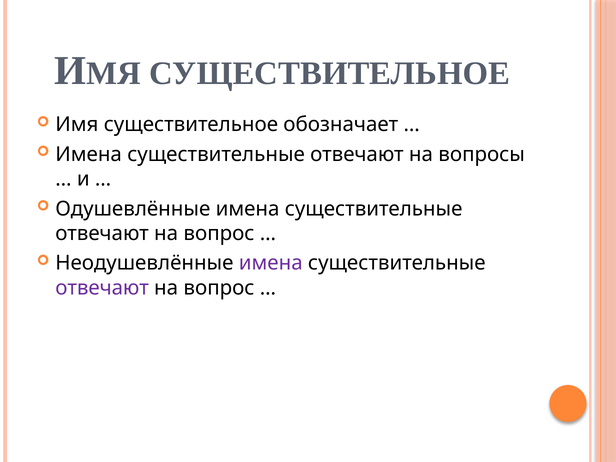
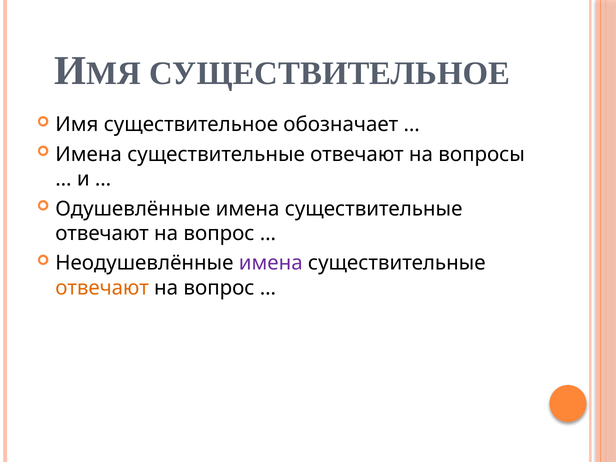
отвечают at (102, 288) colour: purple -> orange
